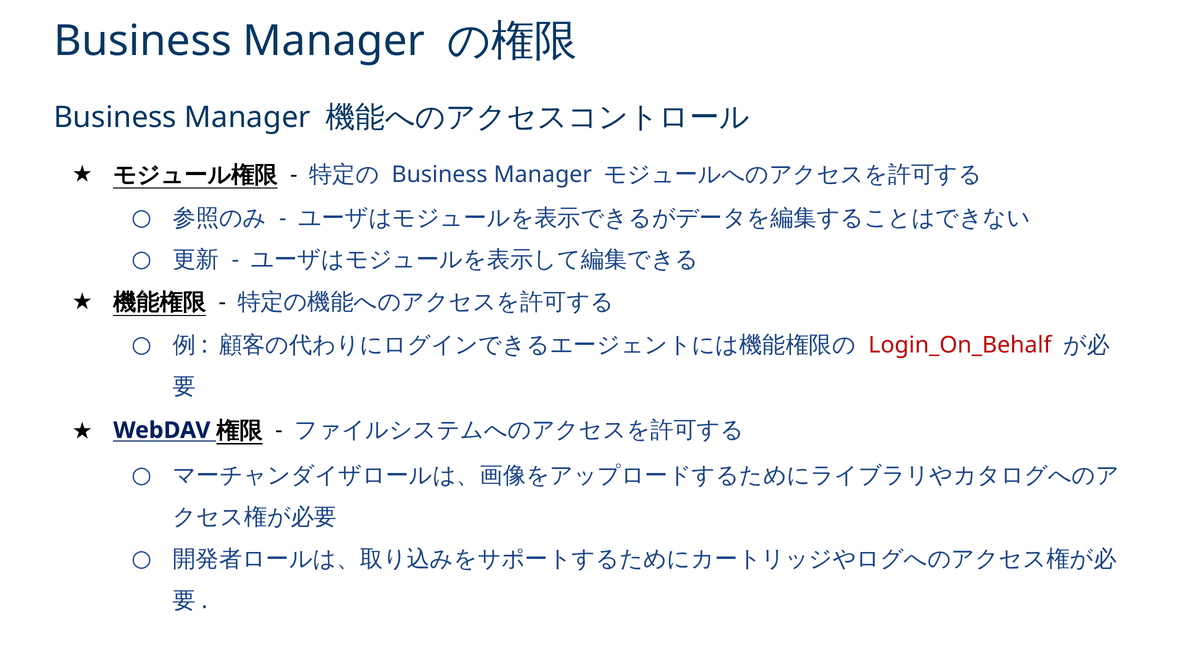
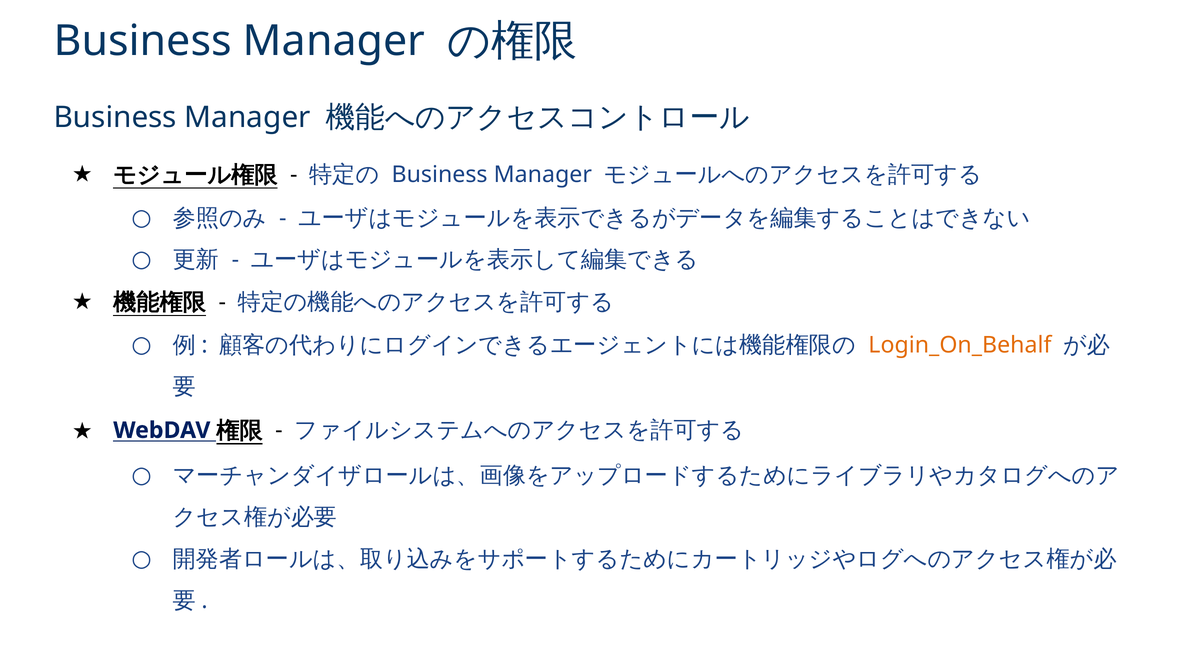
Login_On_Behalf colour: red -> orange
